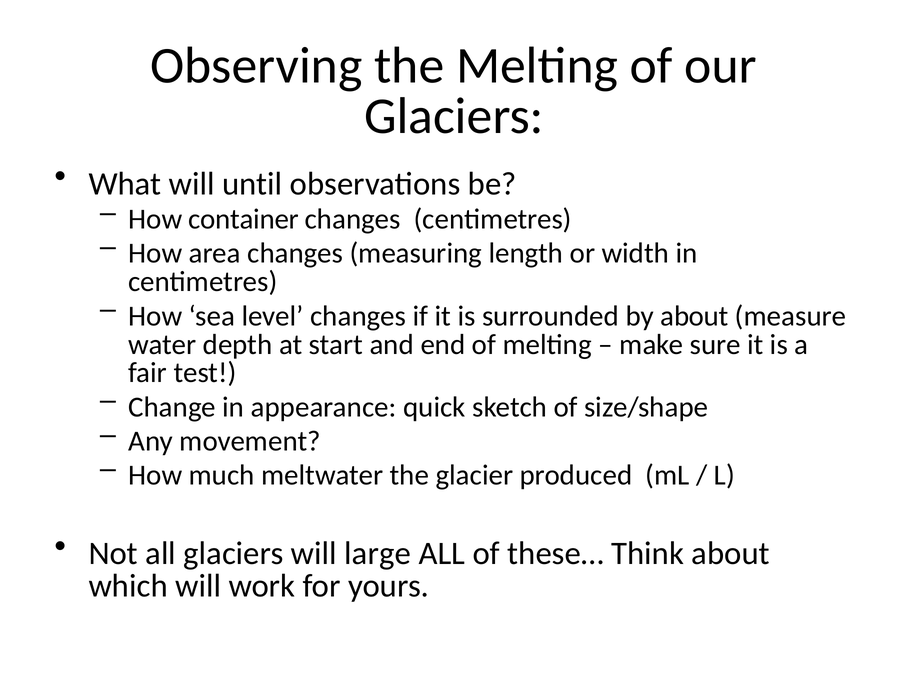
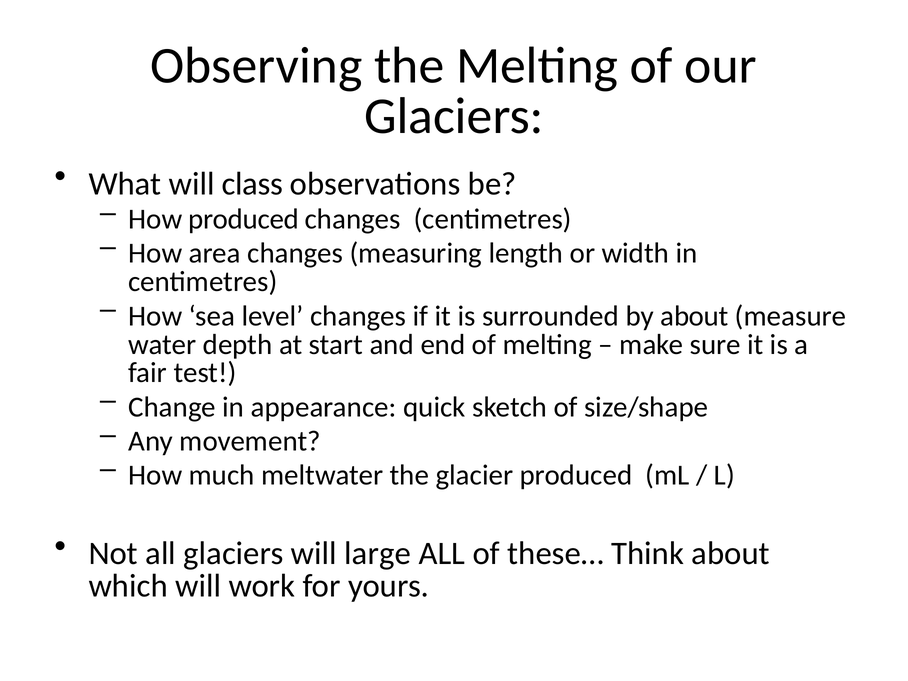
until: until -> class
How container: container -> produced
